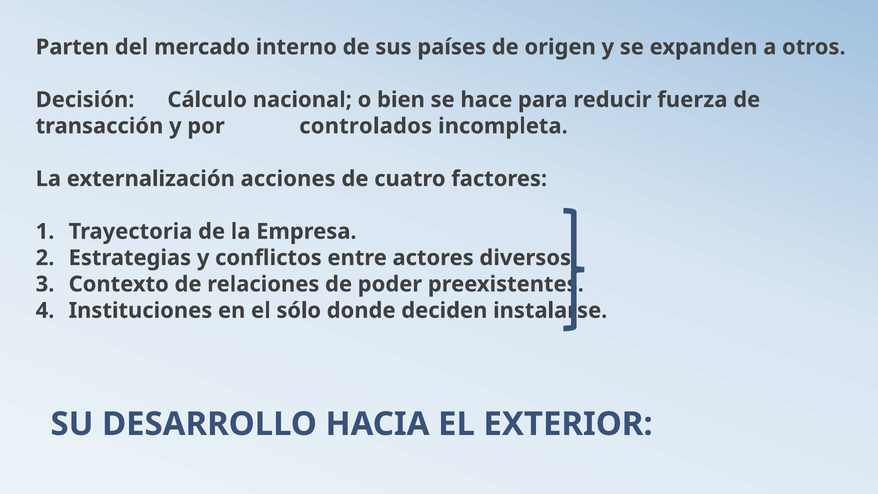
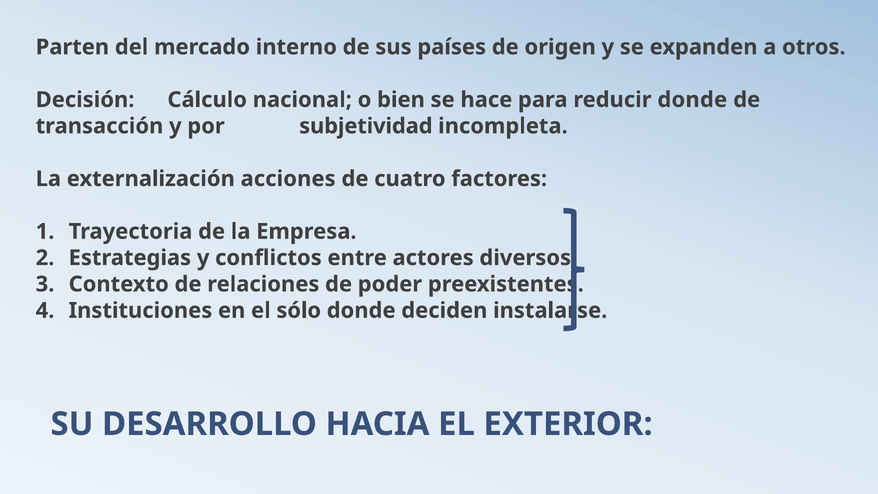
reducir fuerza: fuerza -> donde
controlados: controlados -> subjetividad
